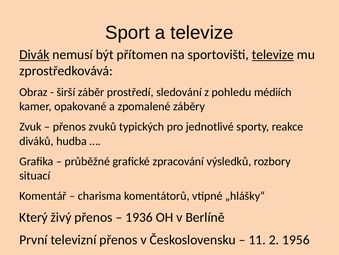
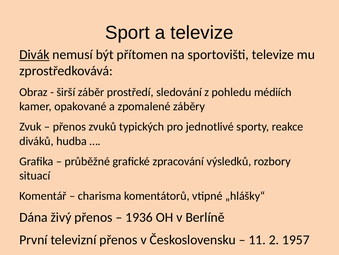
televize at (273, 55) underline: present -> none
Který: Který -> Dána
1956: 1956 -> 1957
